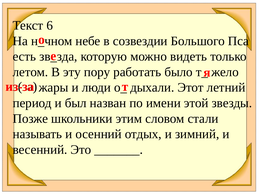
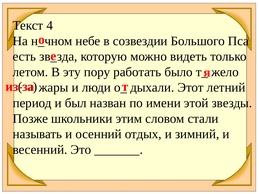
6: 6 -> 4
